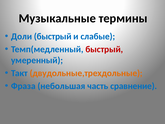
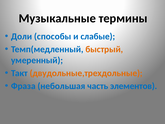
Доли быстрый: быстрый -> способы
быстрый at (104, 49) colour: red -> orange
сравнение: сравнение -> элементов
